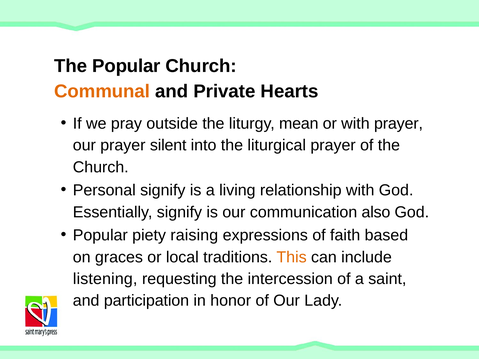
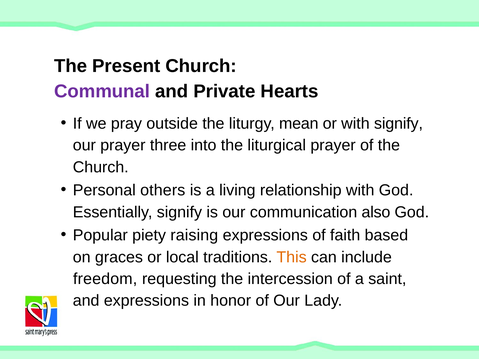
The Popular: Popular -> Present
Communal colour: orange -> purple
with prayer: prayer -> signify
silent: silent -> three
Personal signify: signify -> others
listening: listening -> freedom
and participation: participation -> expressions
